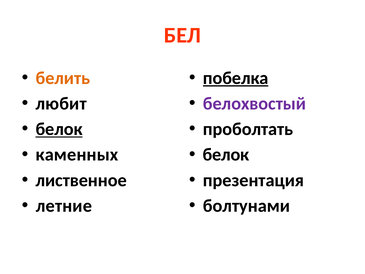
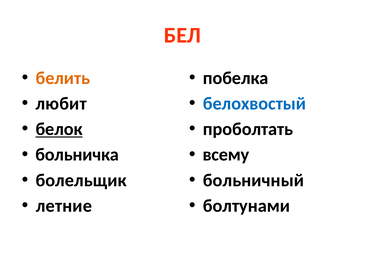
побелка underline: present -> none
белохвостый colour: purple -> blue
каменных: каменных -> больничка
белок at (226, 155): белок -> всему
лиственное: лиственное -> болельщик
презентация: презентация -> больничный
